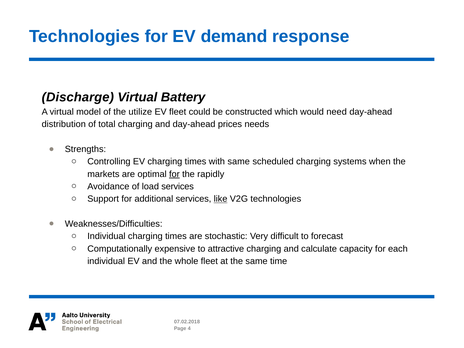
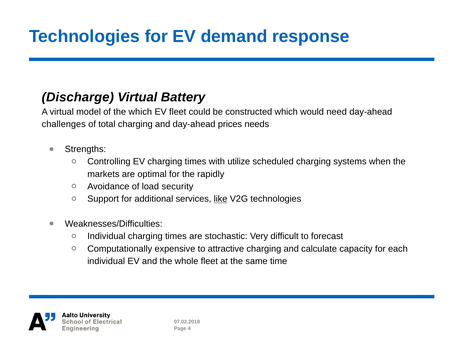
the utilize: utilize -> which
distribution: distribution -> challenges
with same: same -> utilize
for at (174, 174) underline: present -> none
load services: services -> security
